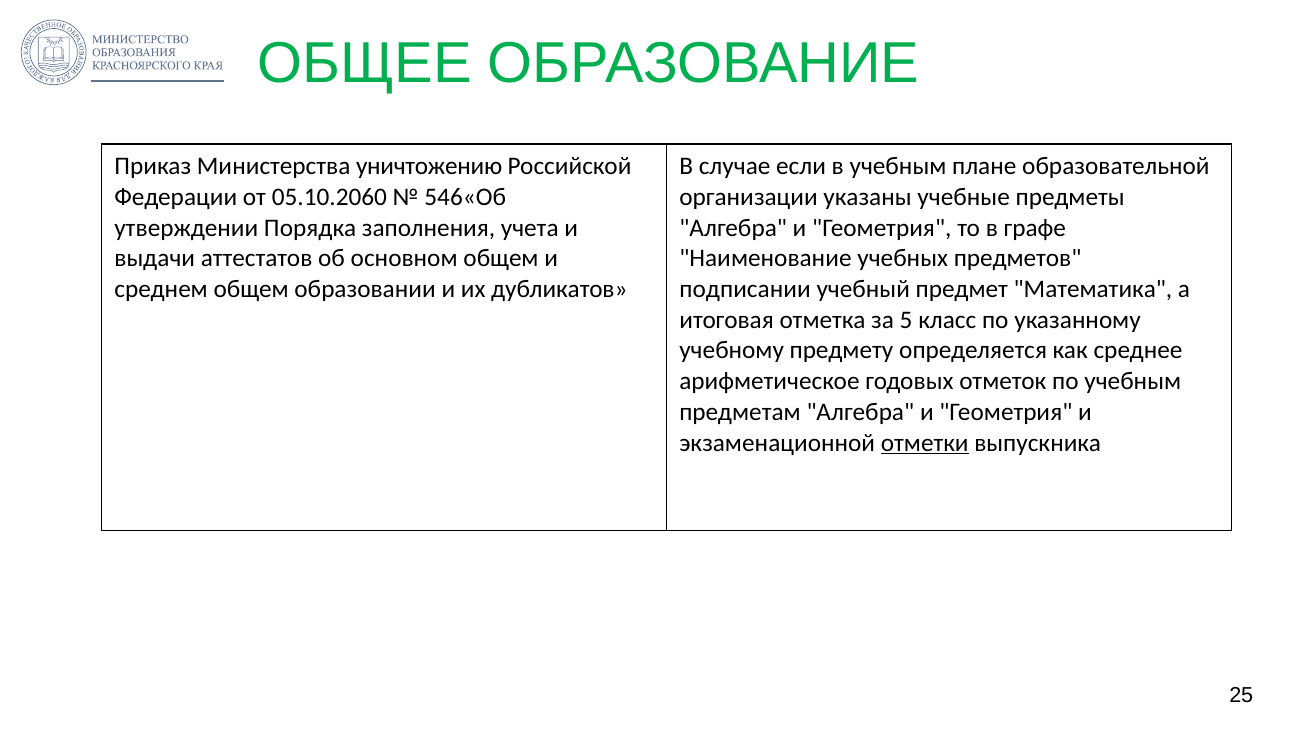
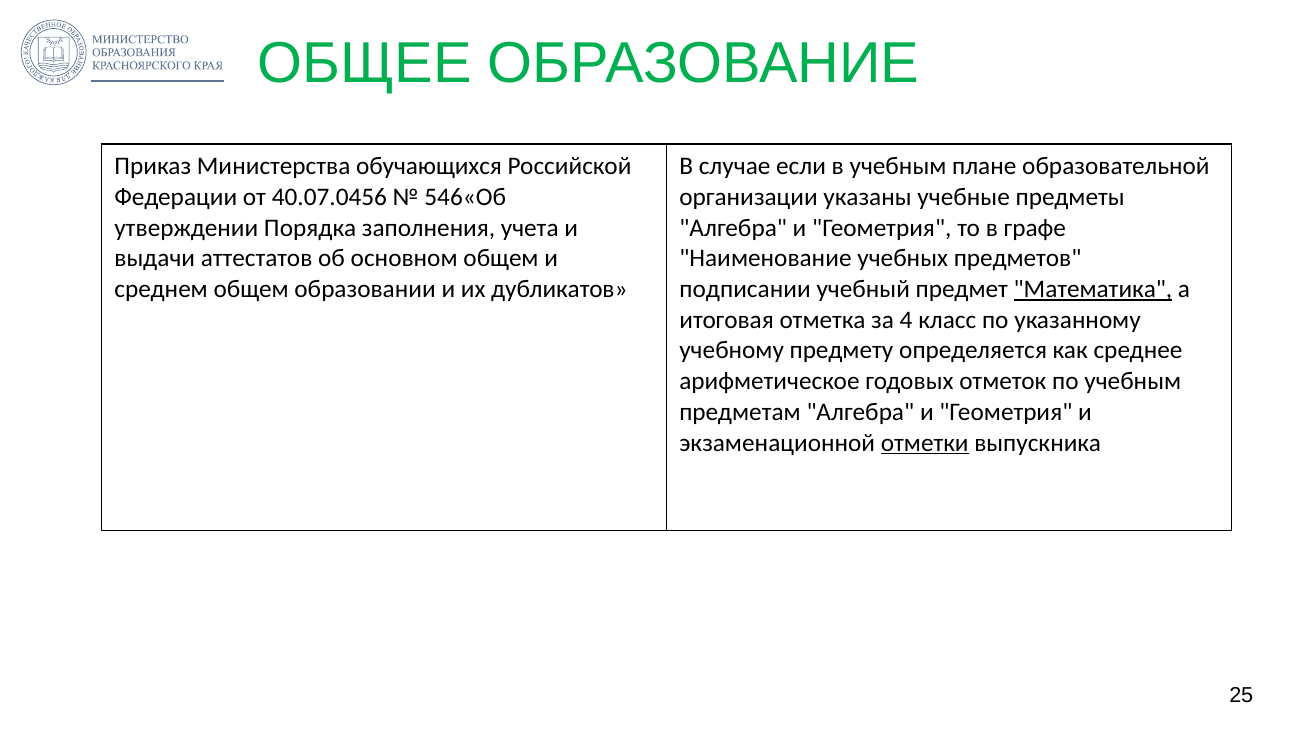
уничтожению: уничтожению -> обучающихся
05.10.2060: 05.10.2060 -> 40.07.0456
Математика underline: none -> present
5: 5 -> 4
